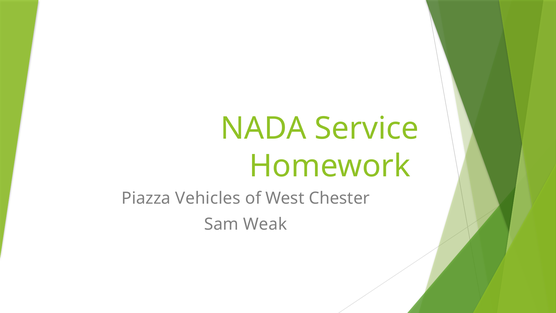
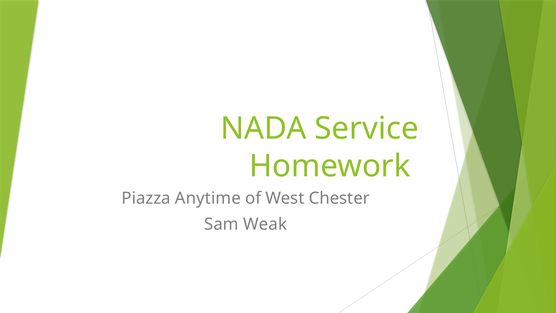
Vehicles: Vehicles -> Anytime
